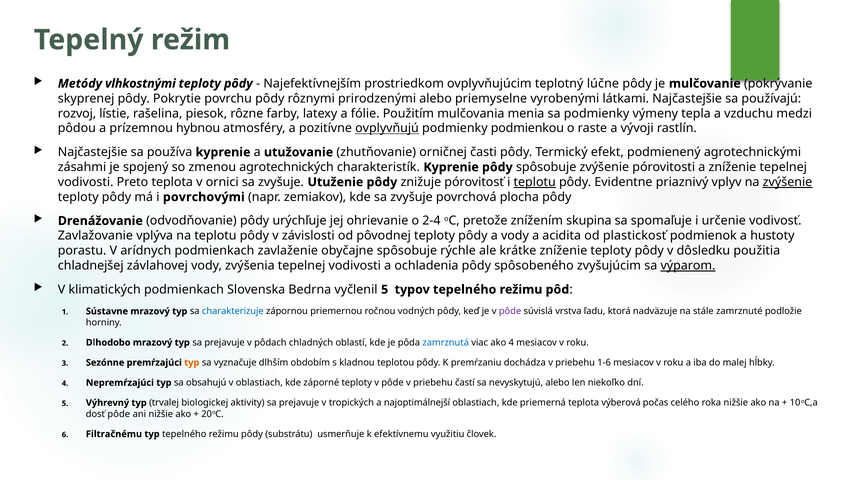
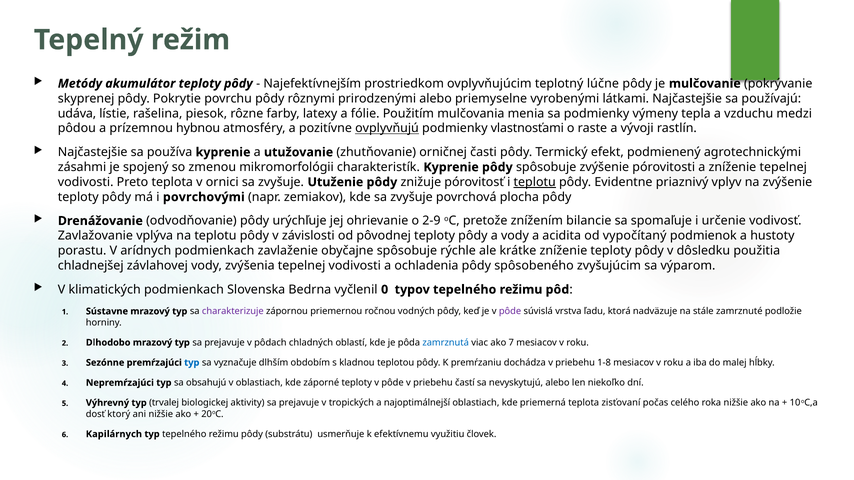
vlhkostnými: vlhkostnými -> akumulátor
rozvoj: rozvoj -> udáva
podmienkou: podmienkou -> vlastnosťami
agrotechnických: agrotechnických -> mikromorfológii
zvýšenie at (787, 182) underline: present -> none
2-4: 2-4 -> 2-9
skupina: skupina -> bilancie
plastickosť: plastickosť -> vypočítaný
výparom underline: present -> none
vyčlenil 5: 5 -> 0
charakterizuje colour: blue -> purple
ako 4: 4 -> 7
typ at (192, 363) colour: orange -> blue
1-6: 1-6 -> 1-8
výberová: výberová -> zisťovaní
dosť pôde: pôde -> ktorý
Filtračnému: Filtračnému -> Kapilárnych
